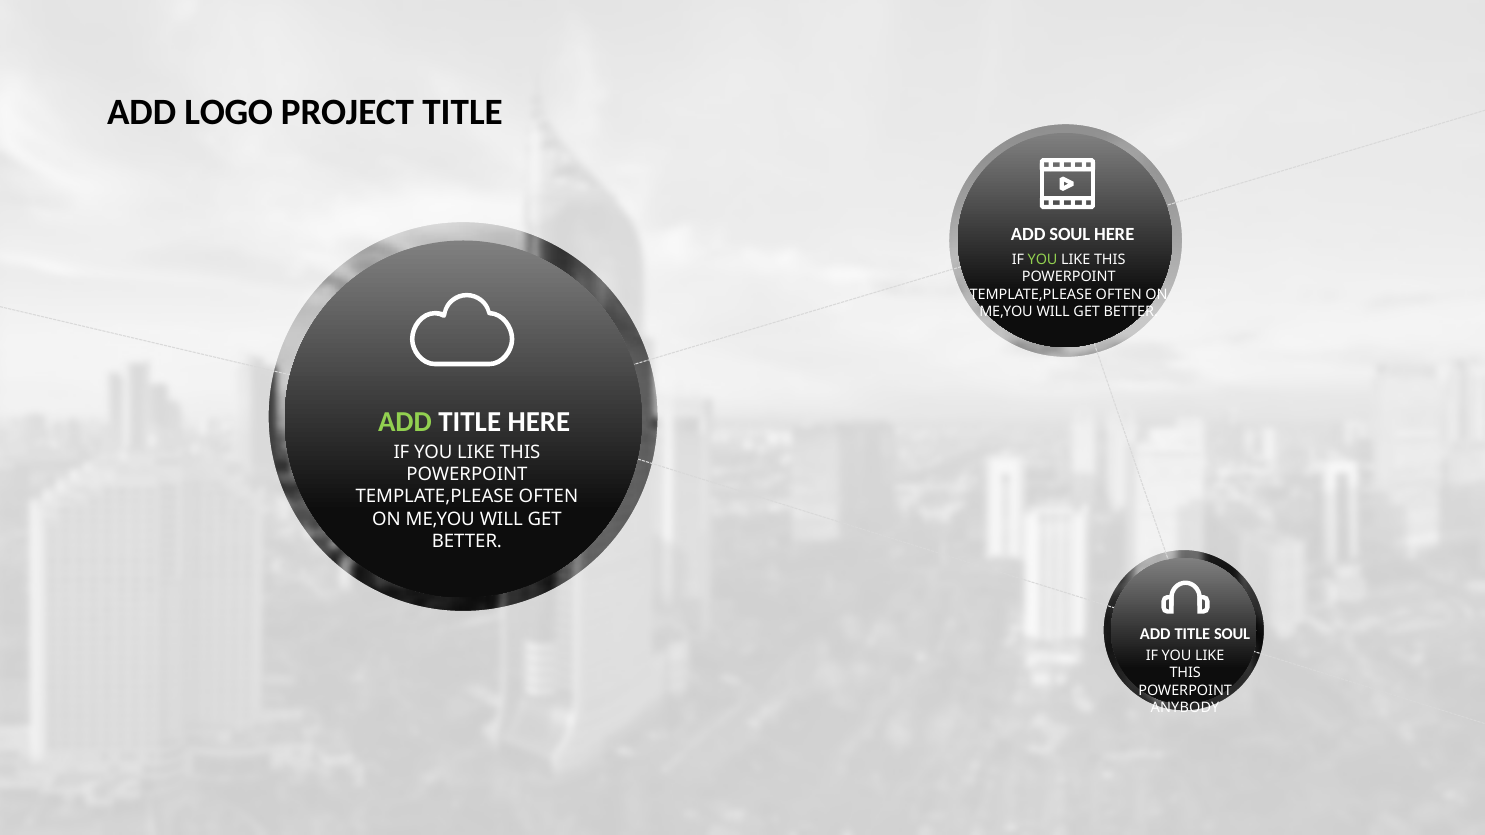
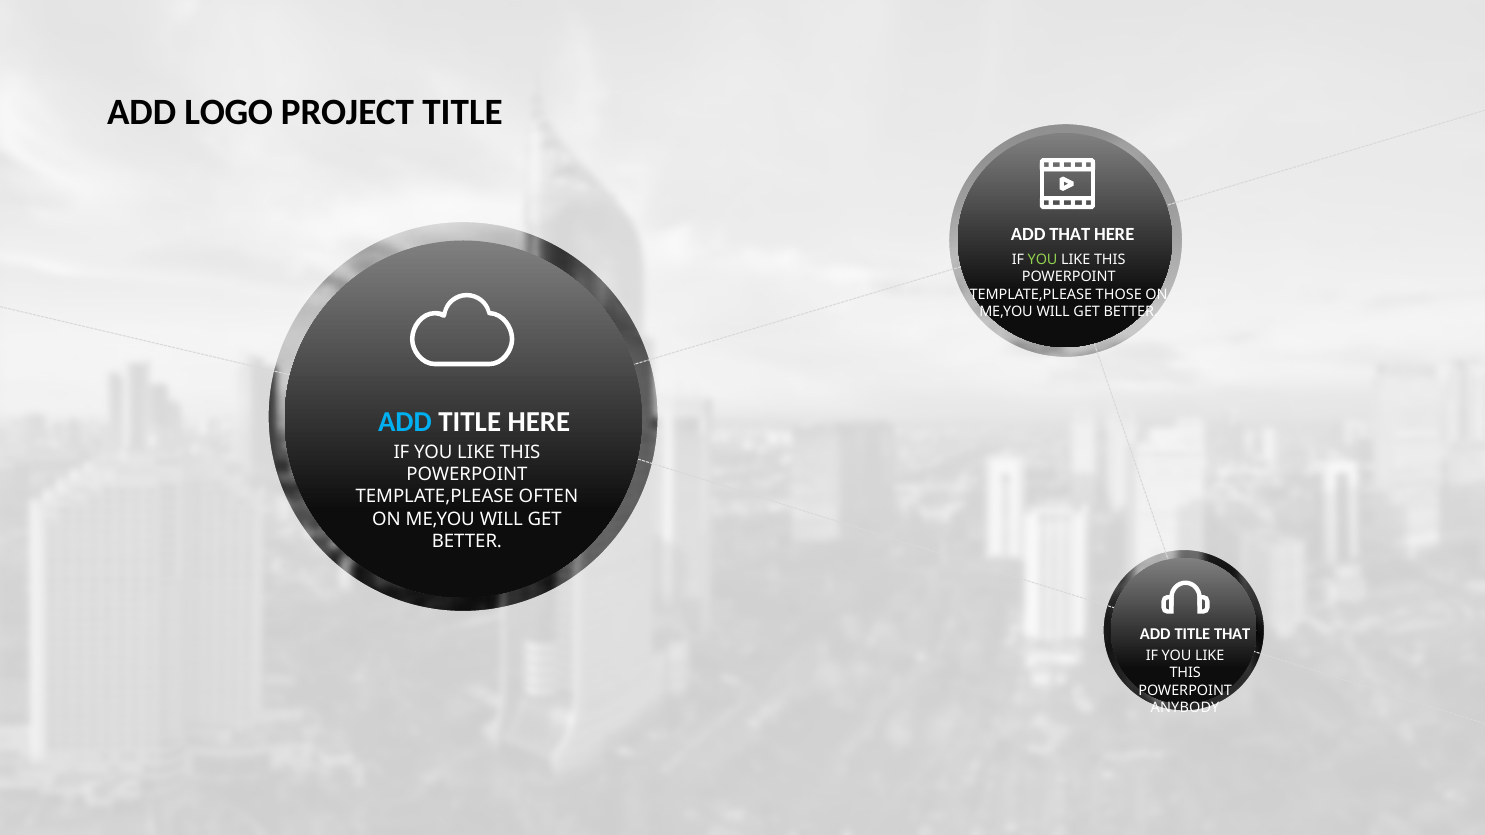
ADD SOUL: SOUL -> THAT
OFTEN at (1119, 295): OFTEN -> THOSE
ADD at (405, 422) colour: light green -> light blue
TITLE SOUL: SOUL -> THAT
